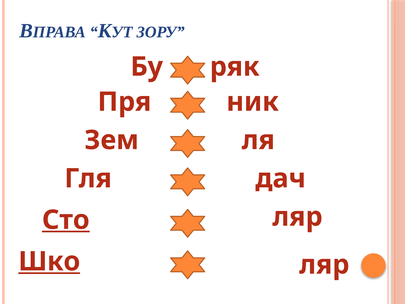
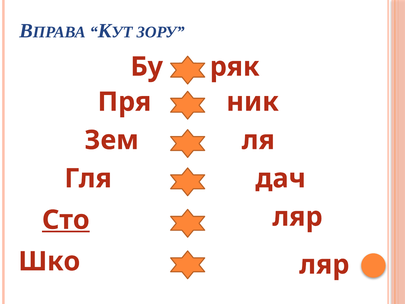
Шко underline: present -> none
